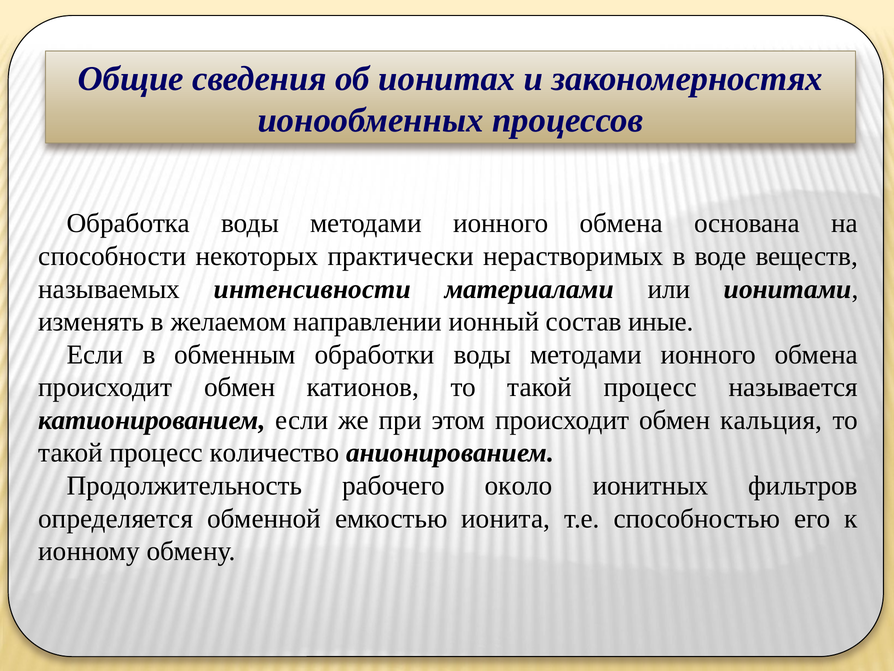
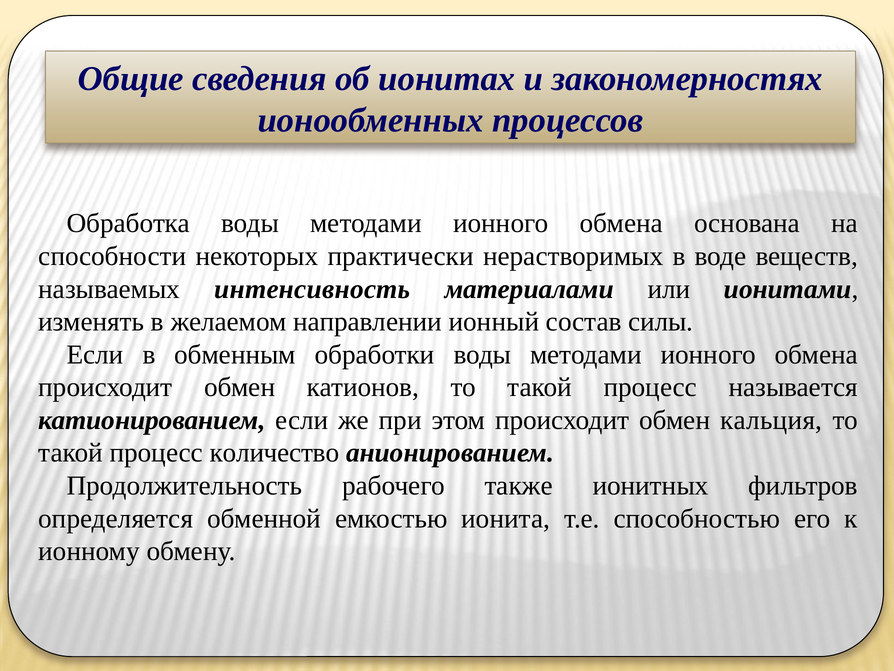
интенсивности: интенсивности -> интенсивность
иные: иные -> силы
около: около -> также
